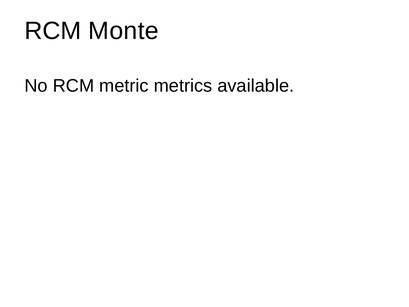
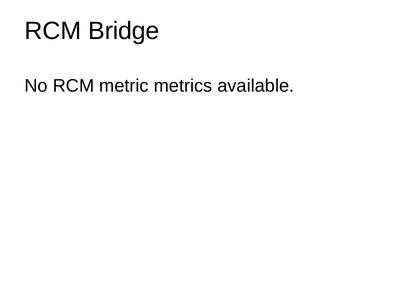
Monte: Monte -> Bridge
